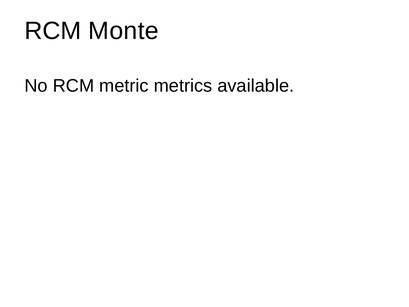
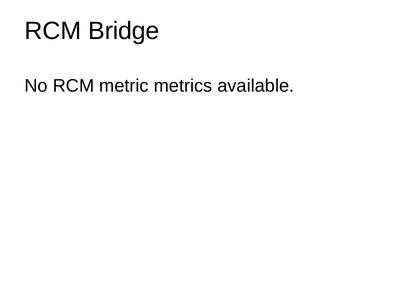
Monte: Monte -> Bridge
